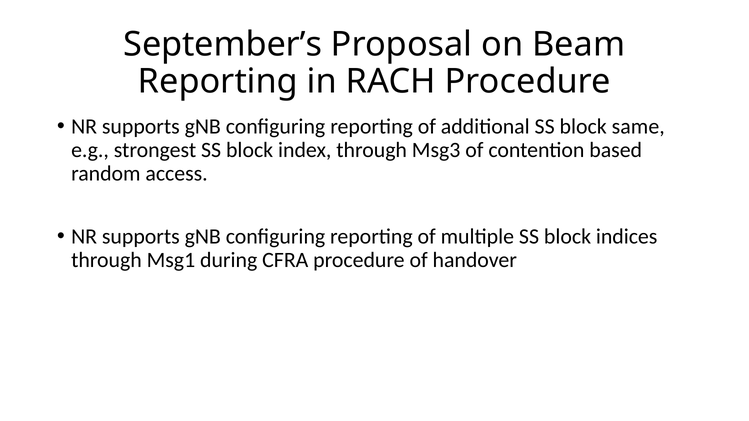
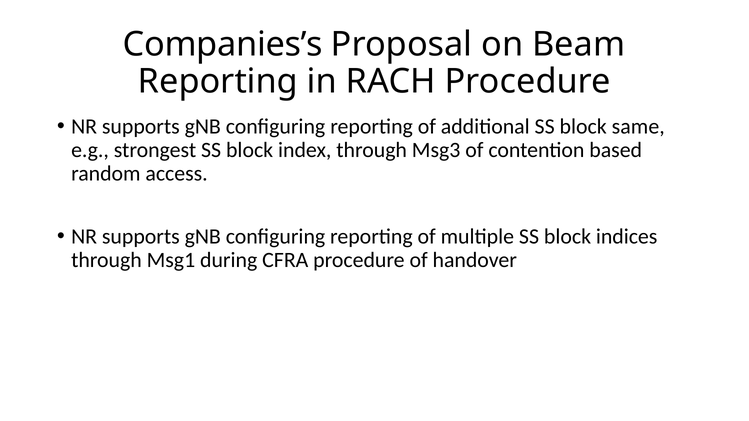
September’s: September’s -> Companies’s
